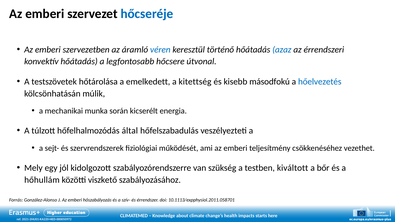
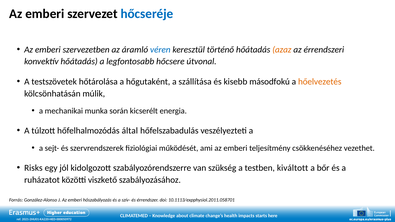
azaz colour: blue -> orange
emelkedett: emelkedett -> hőgutaként
kitettség: kitettség -> szállítása
hőelvezetés colour: blue -> orange
Mely: Mely -> Risks
hőhullám: hőhullám -> ruházatot
